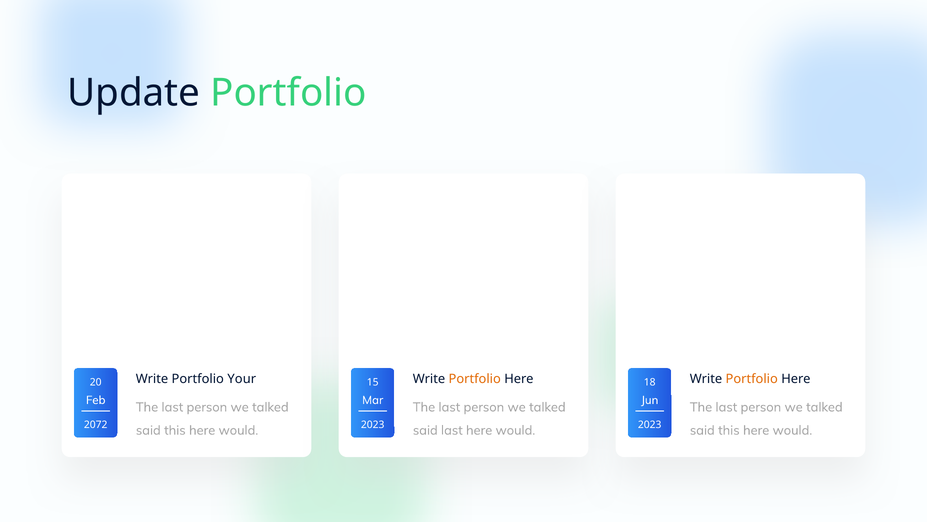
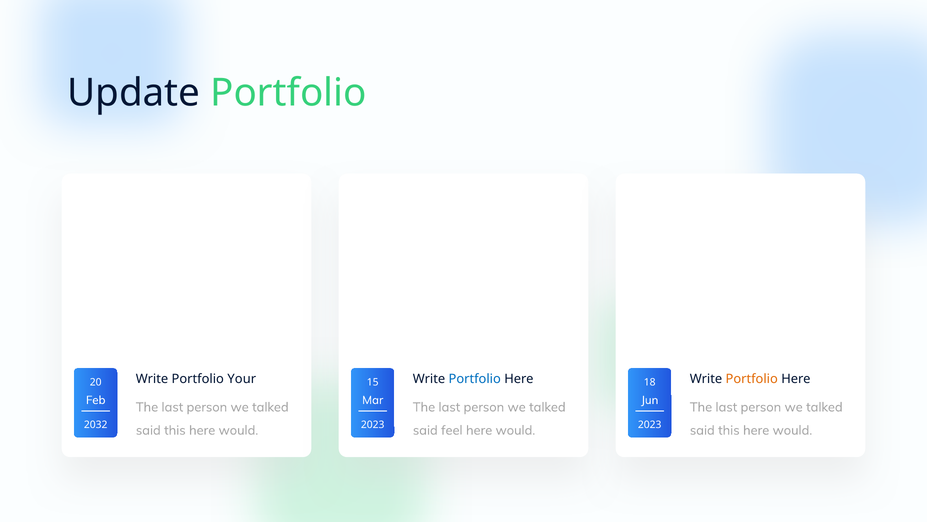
Portfolio at (475, 379) colour: orange -> blue
2072: 2072 -> 2032
said last: last -> feel
